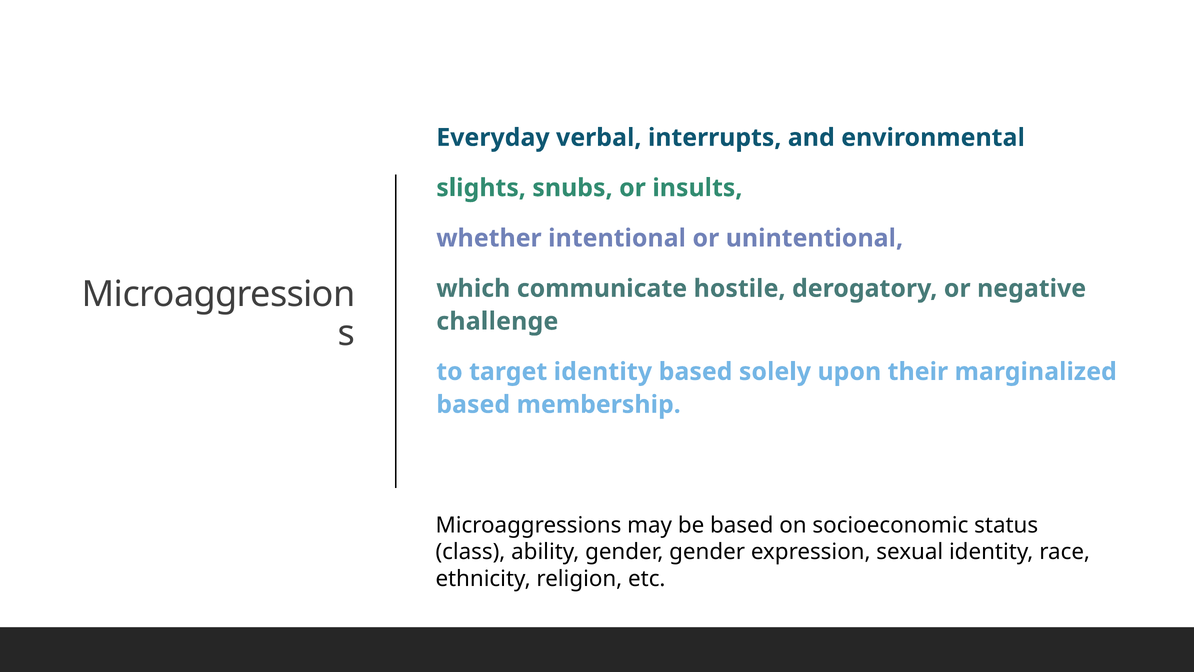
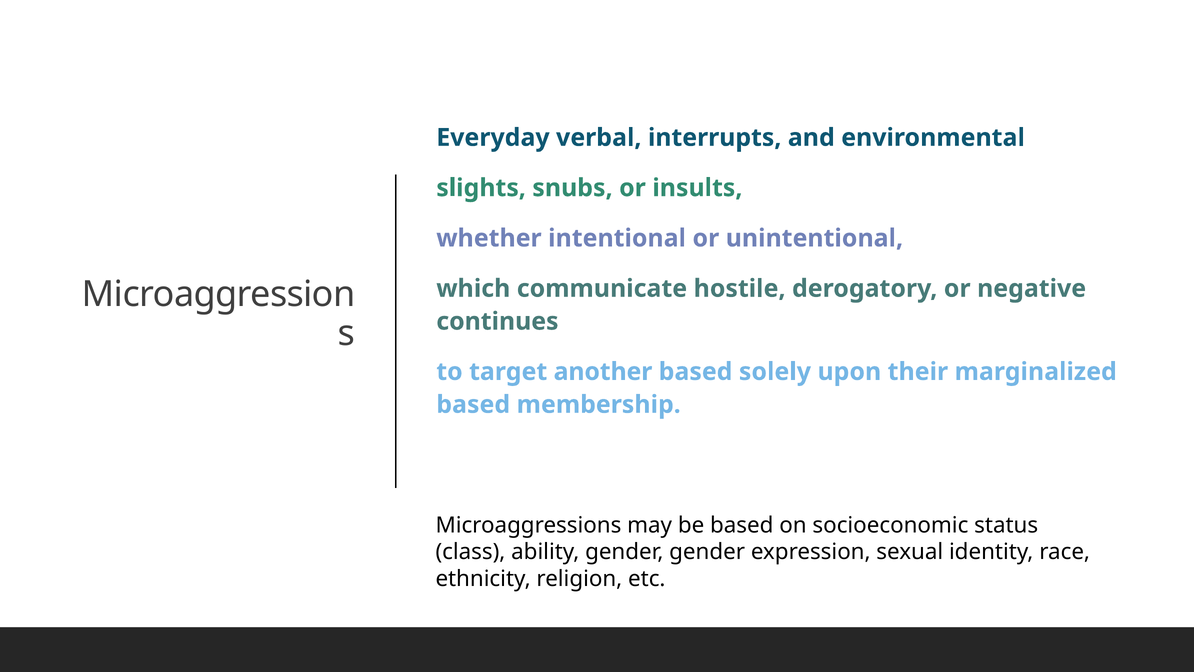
challenge: challenge -> continues
target identity: identity -> another
